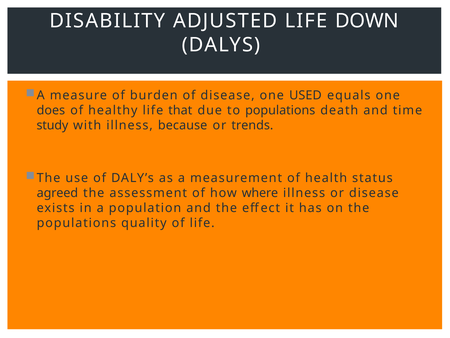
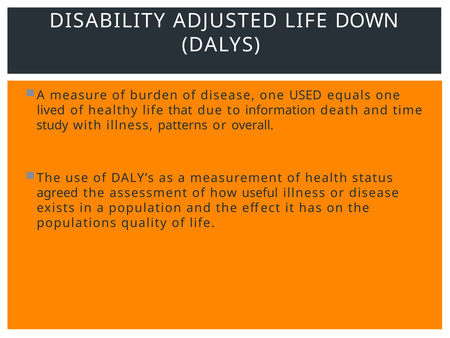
does: does -> lived
to populations: populations -> information
because: because -> patterns
trends: trends -> overall
where: where -> useful
